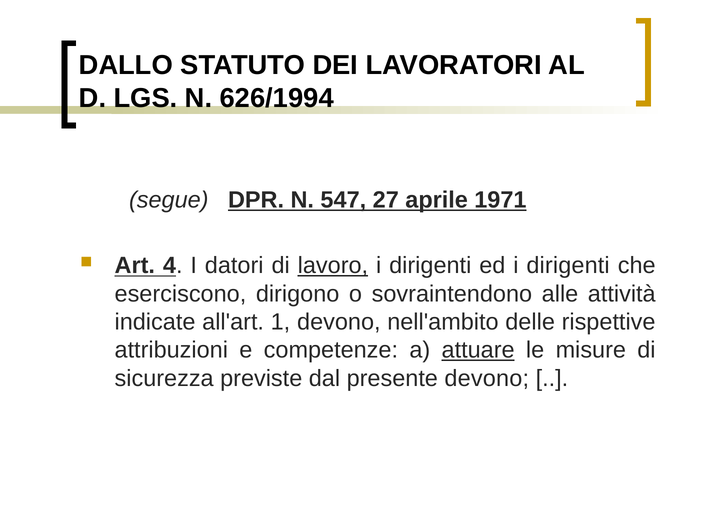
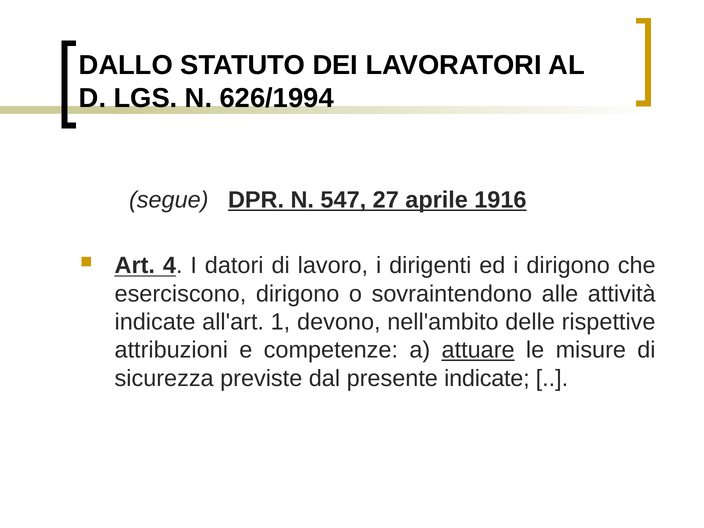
1971: 1971 -> 1916
lavoro underline: present -> none
ed i dirigenti: dirigenti -> dirigono
presente devono: devono -> indicate
